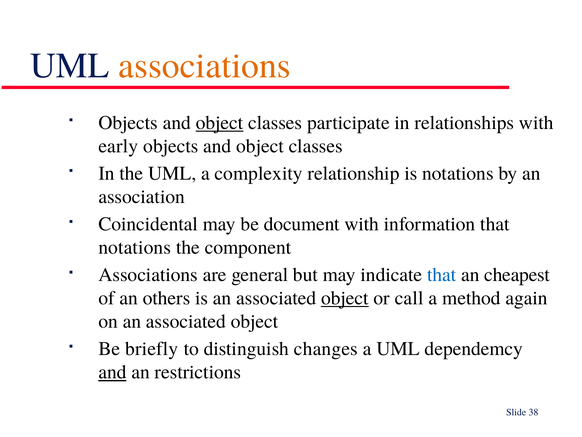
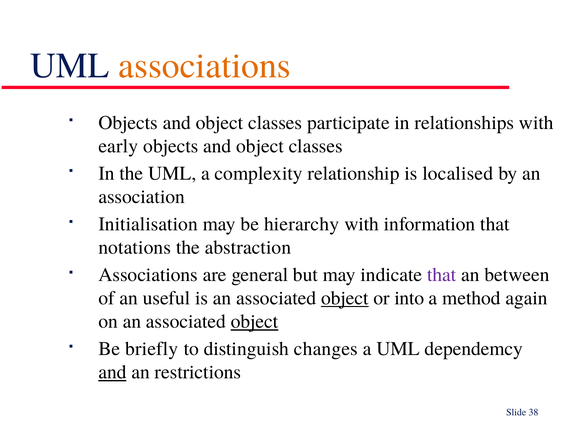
object at (220, 123) underline: present -> none
is notations: notations -> localised
Coincidental: Coincidental -> Initialisation
document: document -> hierarchy
component: component -> abstraction
that at (442, 275) colour: blue -> purple
cheapest: cheapest -> between
others: others -> useful
call: call -> into
object at (255, 321) underline: none -> present
